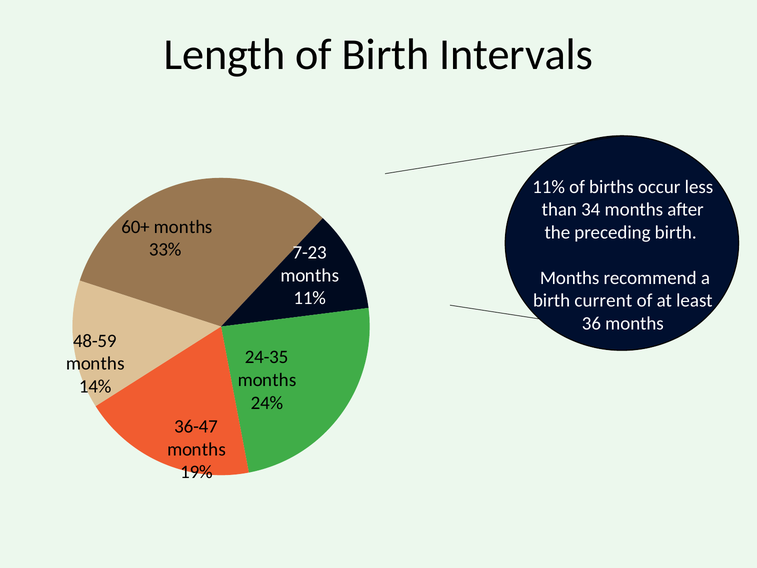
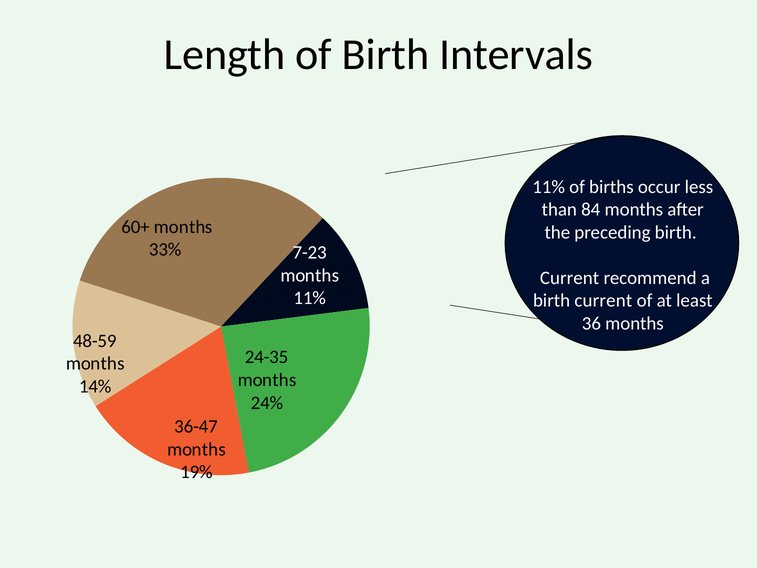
34: 34 -> 84
Months at (570, 278): Months -> Current
